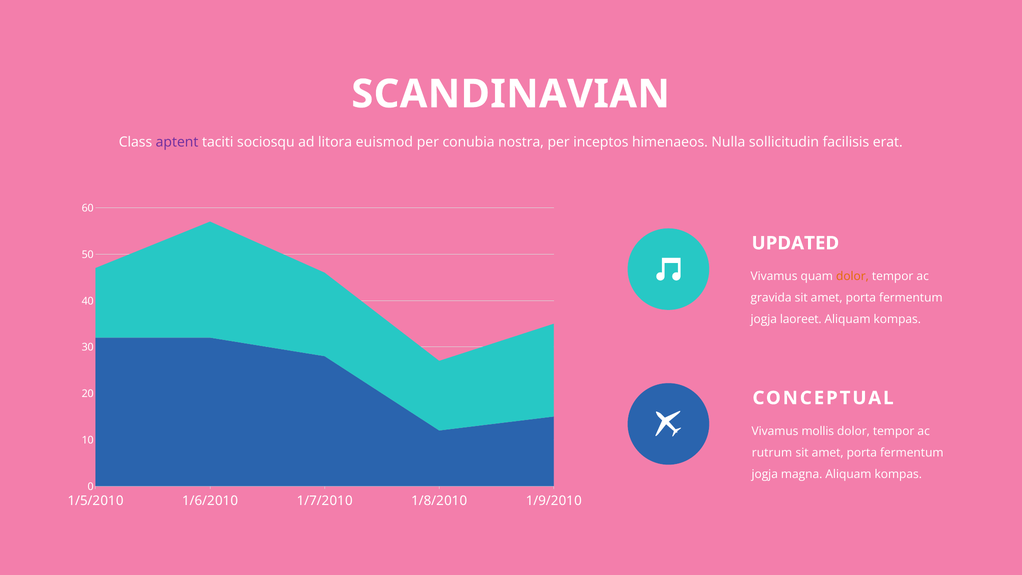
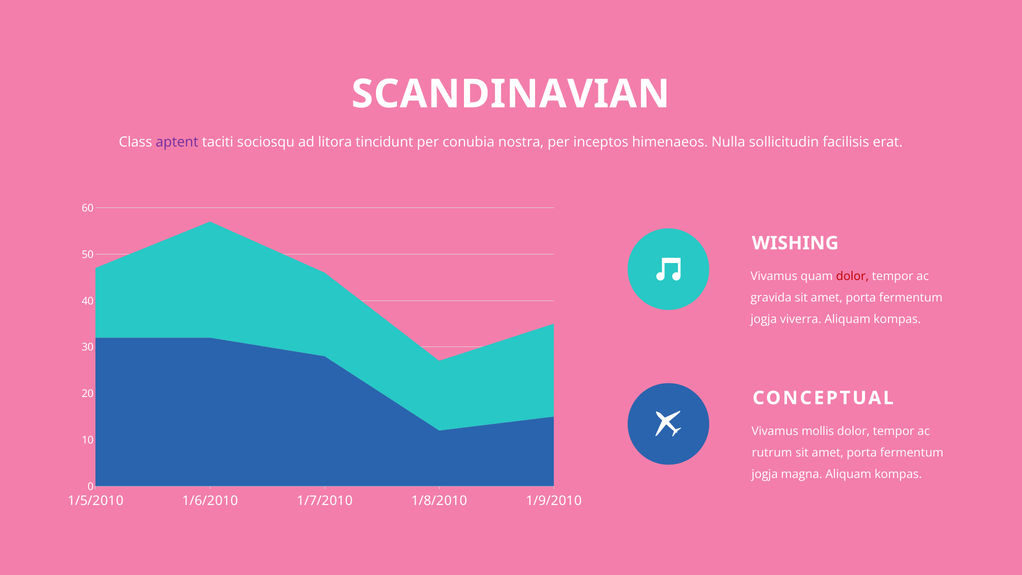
euismod: euismod -> tincidunt
UPDATED: UPDATED -> WISHING
dolor at (852, 276) colour: orange -> red
laoreet: laoreet -> viverra
